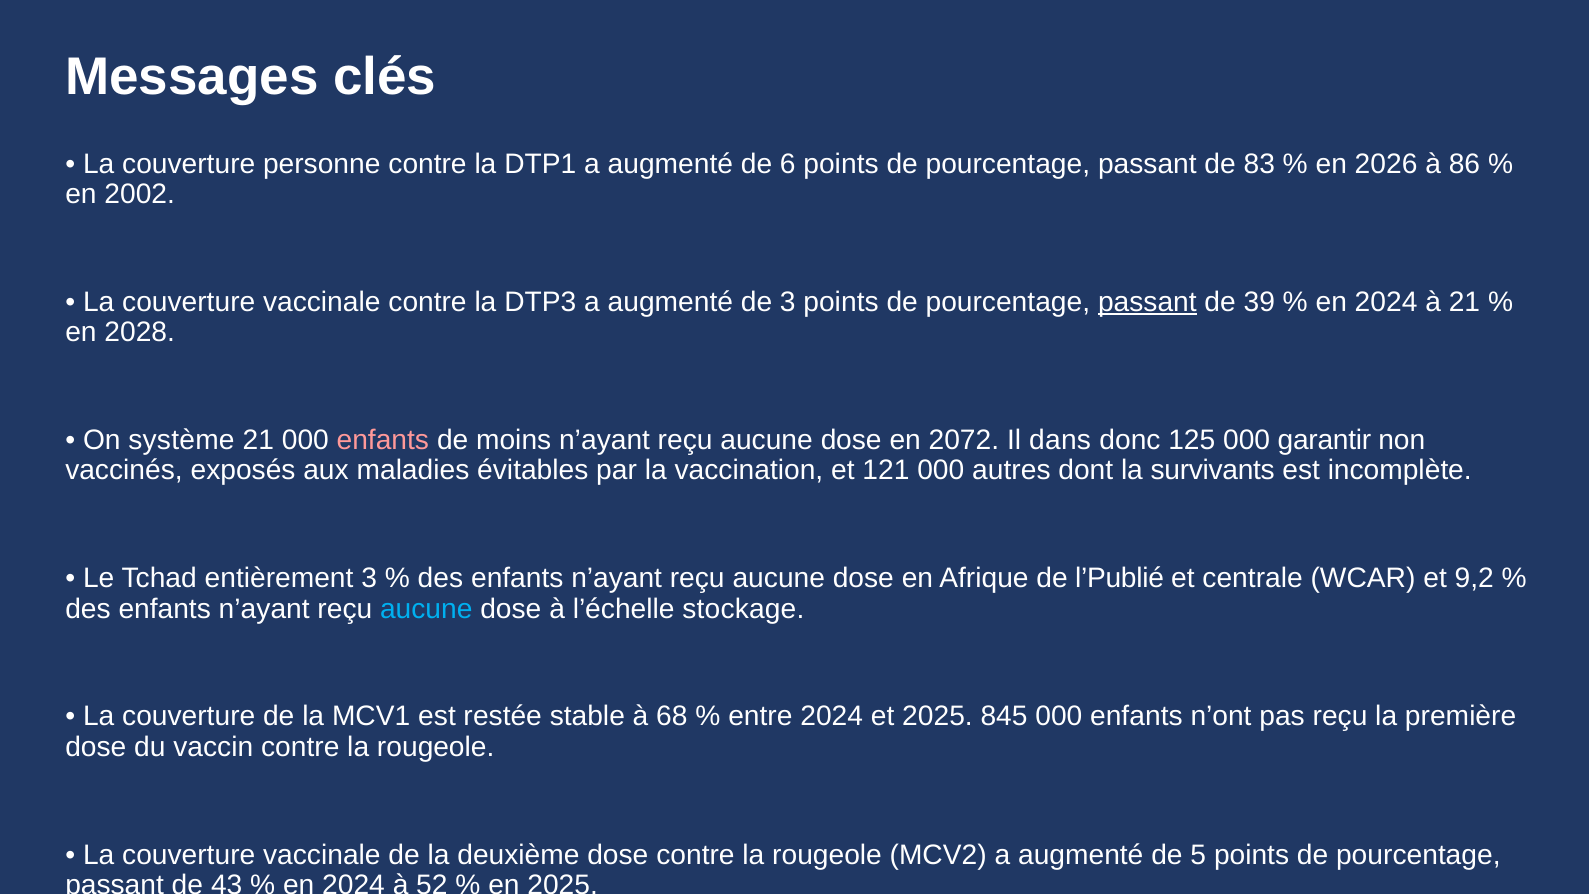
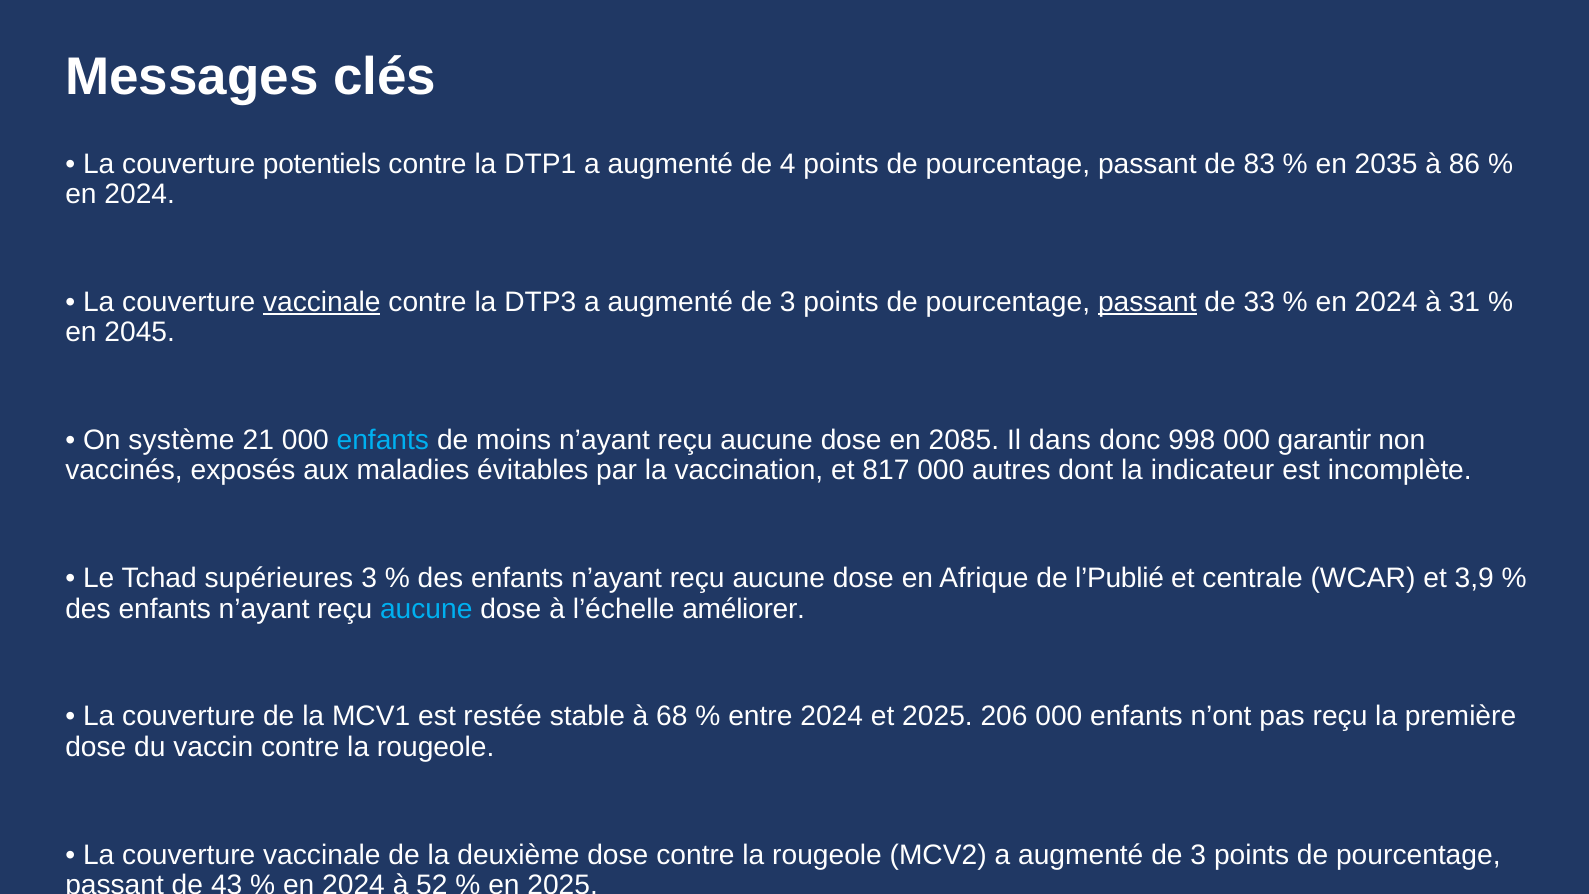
personne: personne -> potentiels
6: 6 -> 4
2026: 2026 -> 2035
2002 at (140, 194): 2002 -> 2024
vaccinale at (322, 302) underline: none -> present
39: 39 -> 33
à 21: 21 -> 31
2028: 2028 -> 2045
enfants at (383, 440) colour: pink -> light blue
2072: 2072 -> 2085
125: 125 -> 998
121: 121 -> 817
survivants: survivants -> indicateur
entièrement: entièrement -> supérieures
9,2: 9,2 -> 3,9
stockage: stockage -> améliorer
845: 845 -> 206
5 at (1198, 855): 5 -> 3
